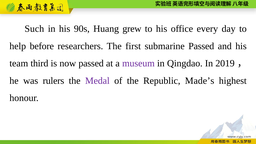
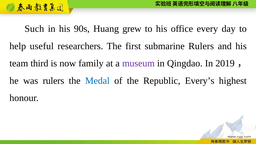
before: before -> useful
submarine Passed: Passed -> Rulers
now passed: passed -> family
Medal colour: purple -> blue
Made’s: Made’s -> Every’s
